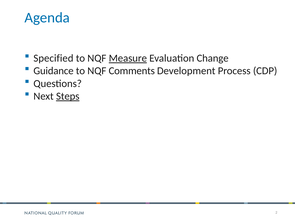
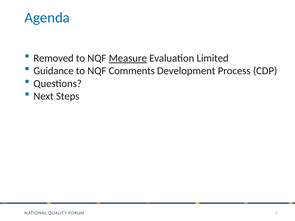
Specified: Specified -> Removed
Change: Change -> Limited
Steps underline: present -> none
